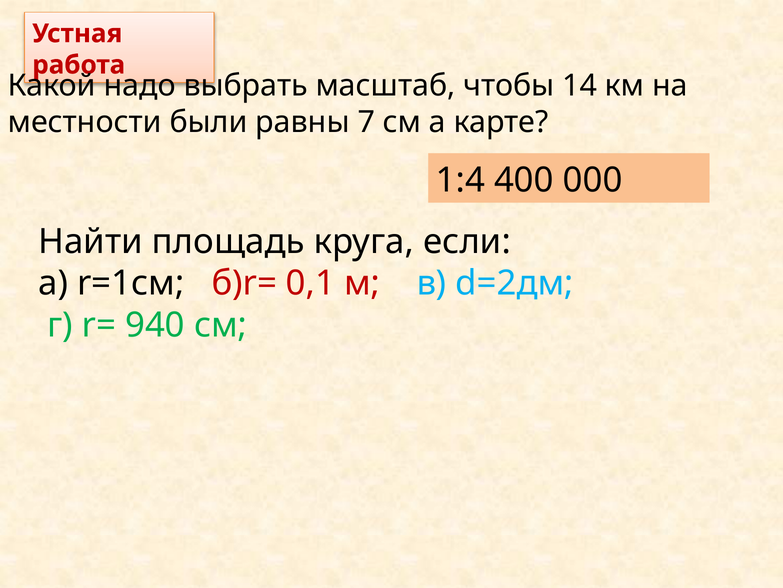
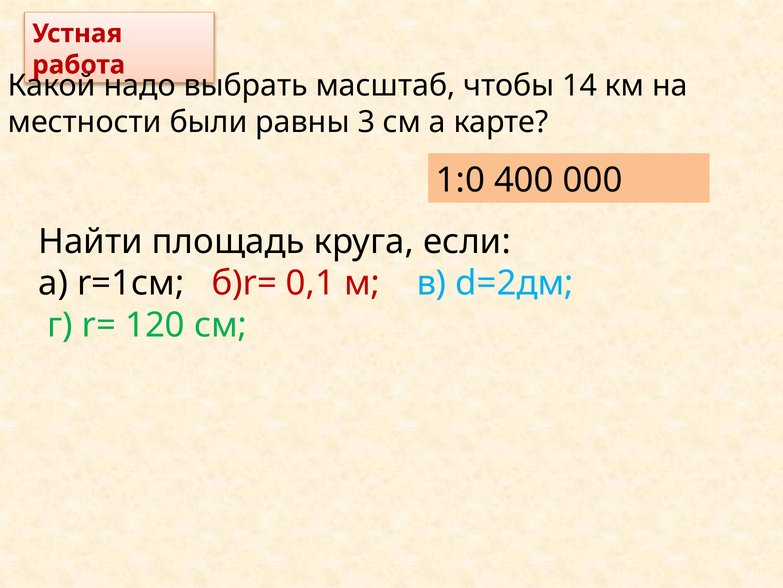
7: 7 -> 3
1:4: 1:4 -> 1:0
940: 940 -> 120
